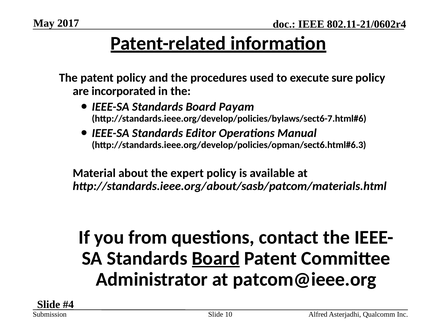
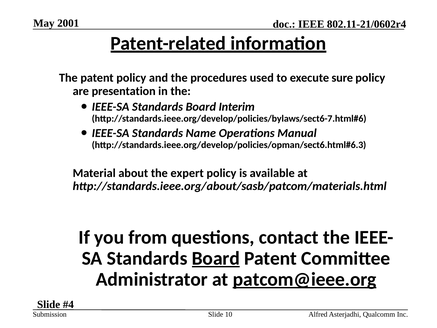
2017: 2017 -> 2001
incorporated: incorporated -> presentation
Payam: Payam -> Interim
Editor: Editor -> Name
patcom@ieee.org underline: none -> present
